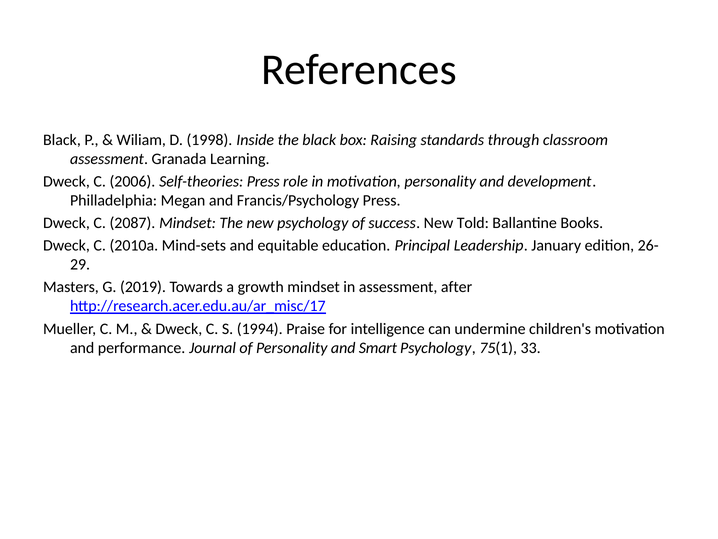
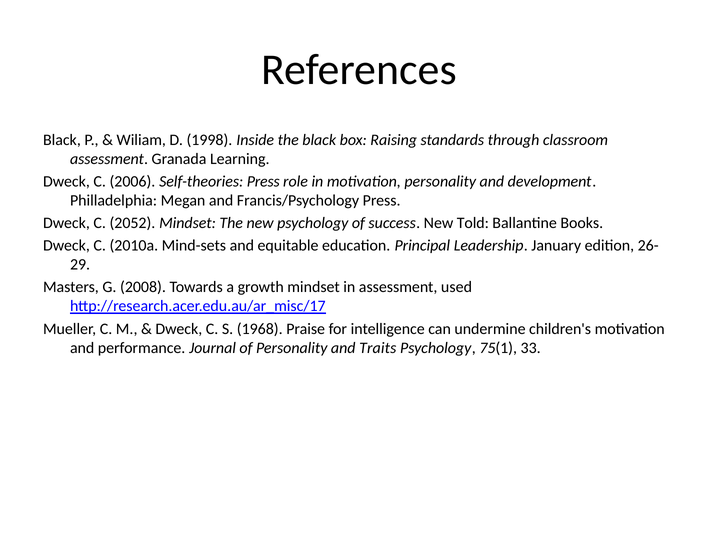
2087: 2087 -> 2052
2019: 2019 -> 2008
after: after -> used
1994: 1994 -> 1968
Smart: Smart -> Traits
